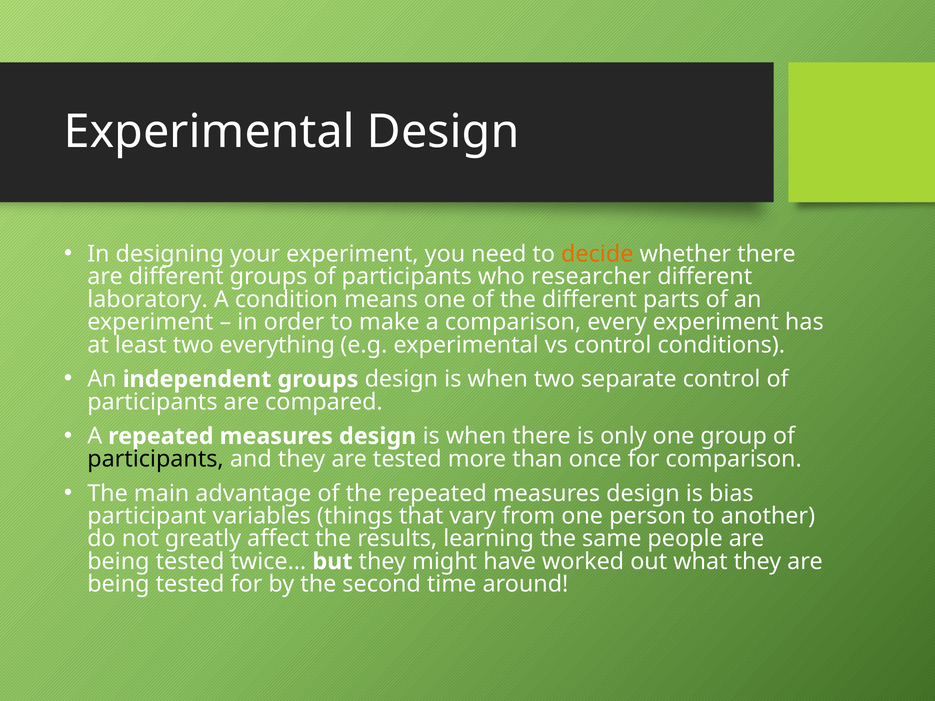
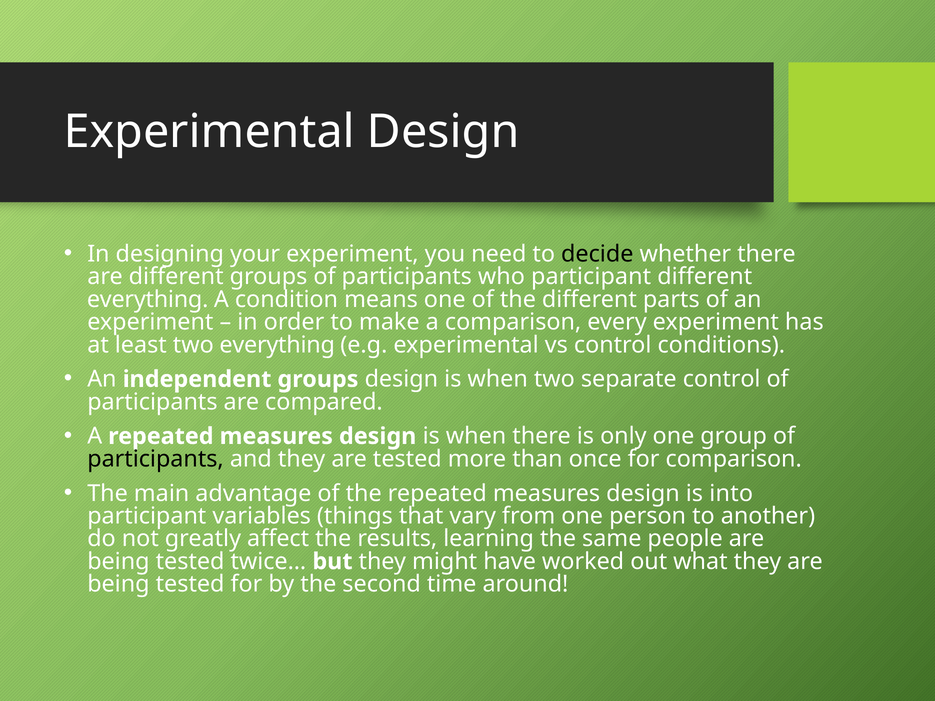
decide colour: orange -> black
who researcher: researcher -> participant
laboratory at (148, 300): laboratory -> everything
bias: bias -> into
